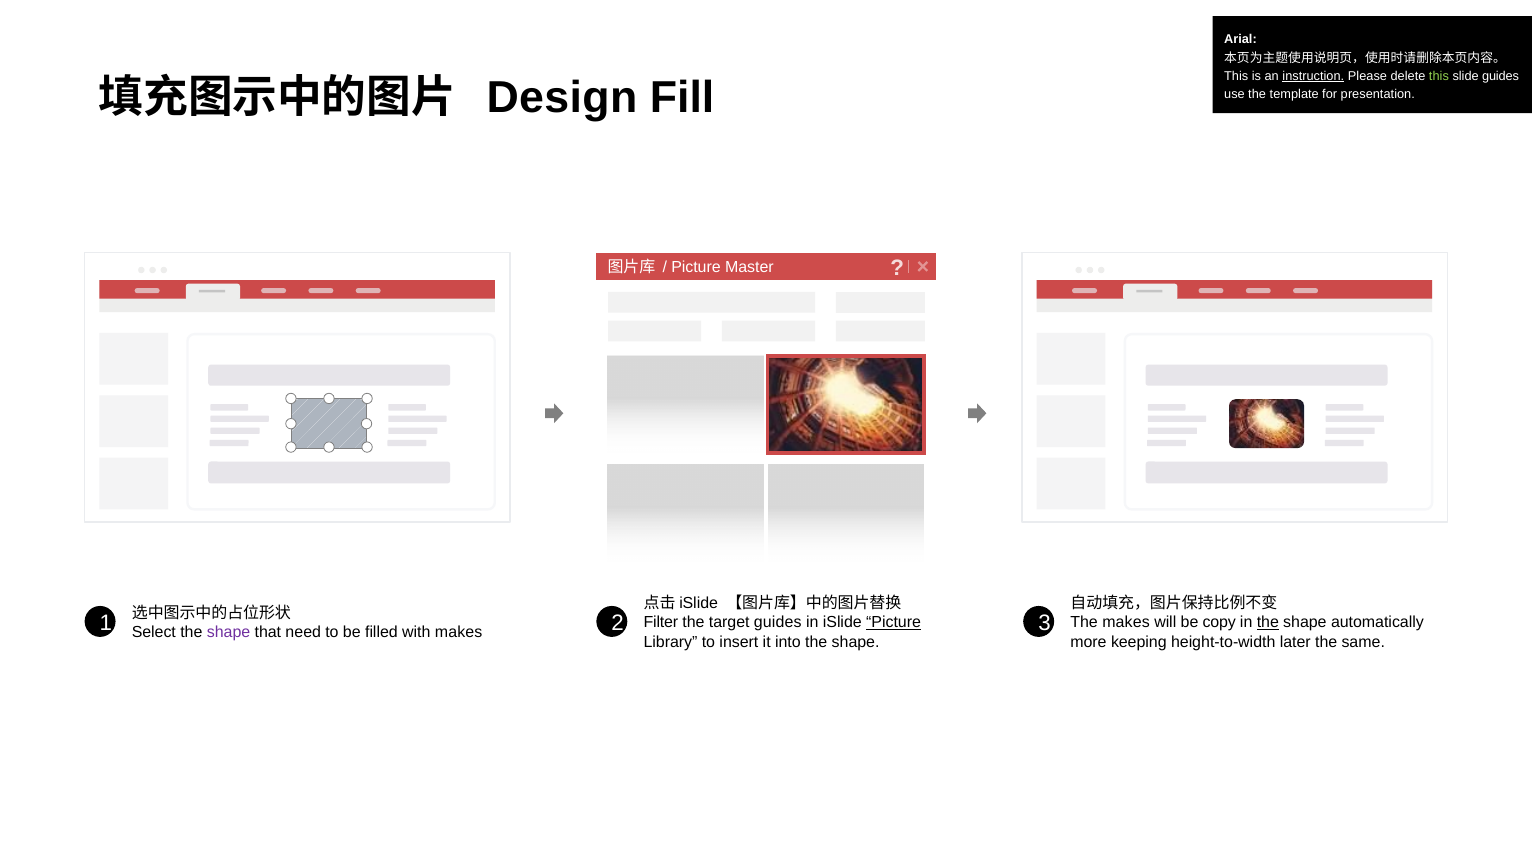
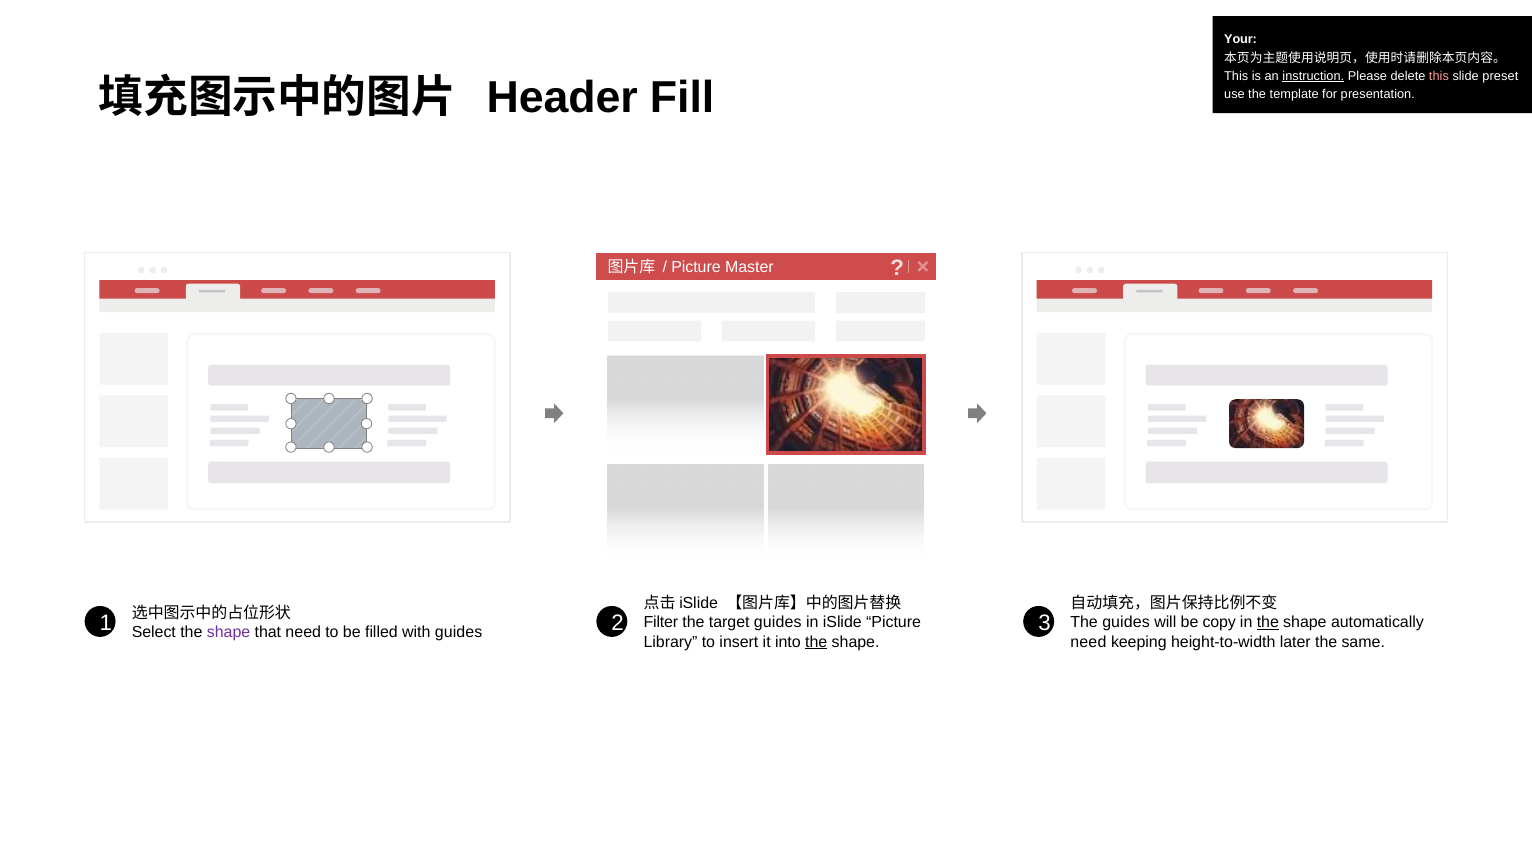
Arial: Arial -> Your
this at (1439, 76) colour: light green -> pink
slide guides: guides -> preset
Design: Design -> Header
Picture at (894, 622) underline: present -> none
The makes: makes -> guides
with makes: makes -> guides
the at (816, 642) underline: none -> present
more at (1089, 642): more -> need
